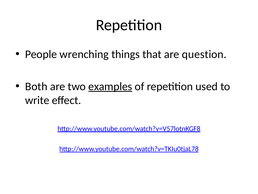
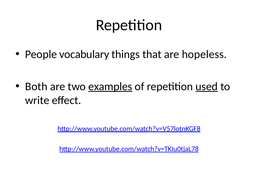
wrenching: wrenching -> vocabulary
question: question -> hopeless
used underline: none -> present
